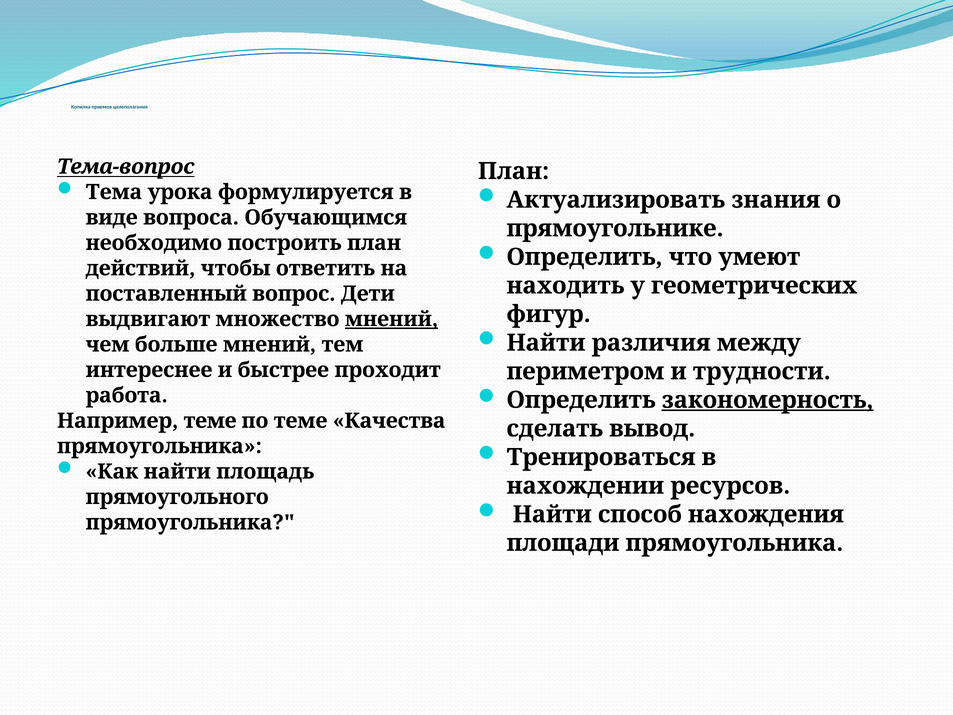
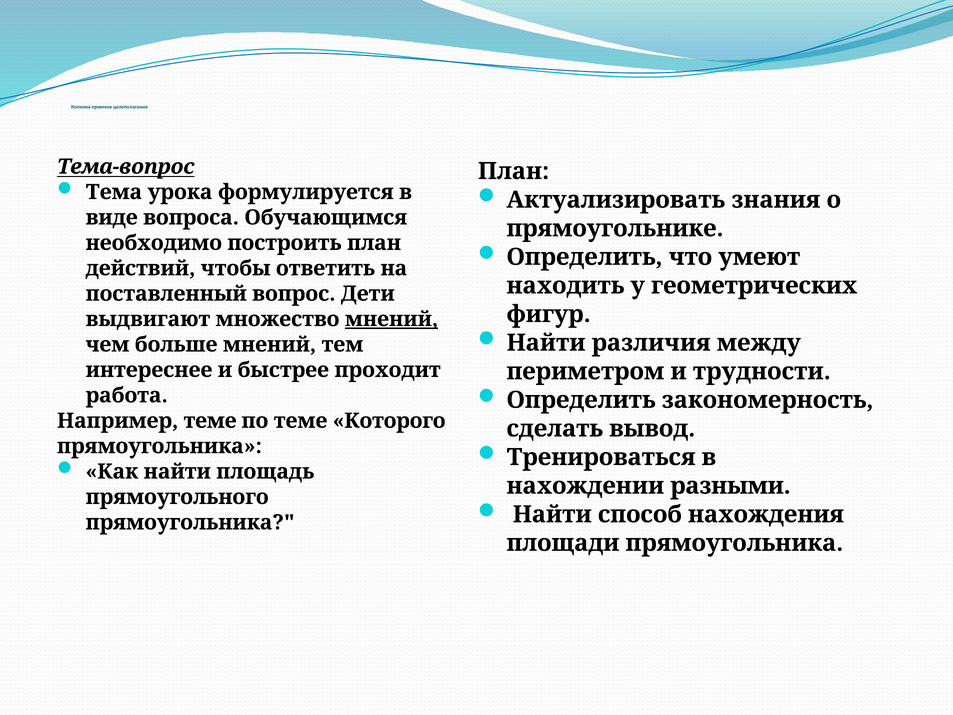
закономерность underline: present -> none
Качества: Качества -> Которого
ресурсов: ресурсов -> разными
